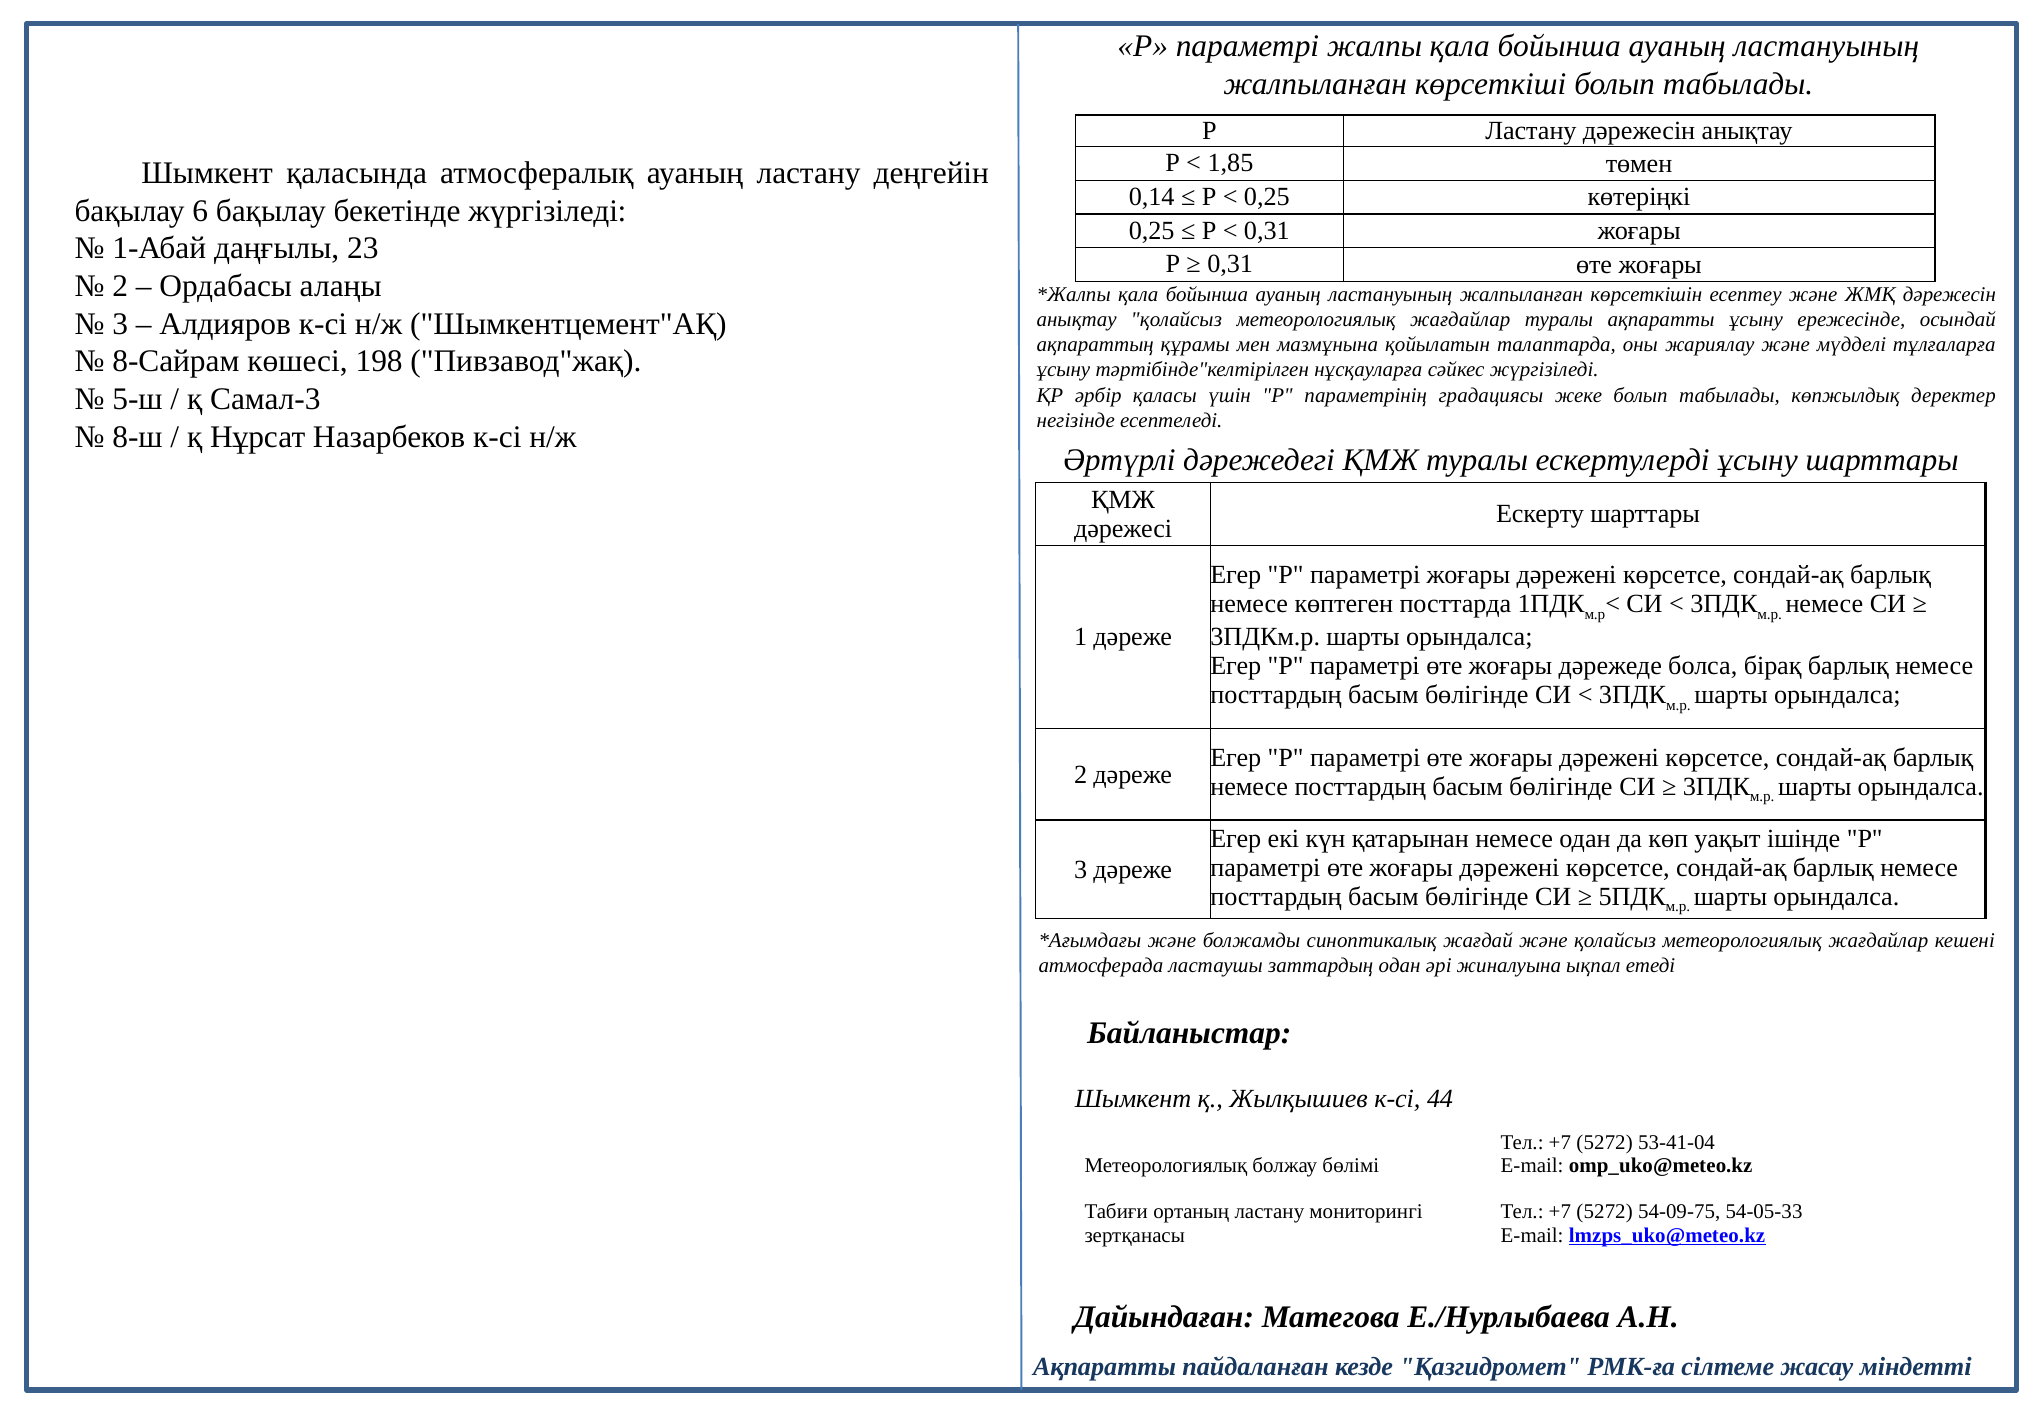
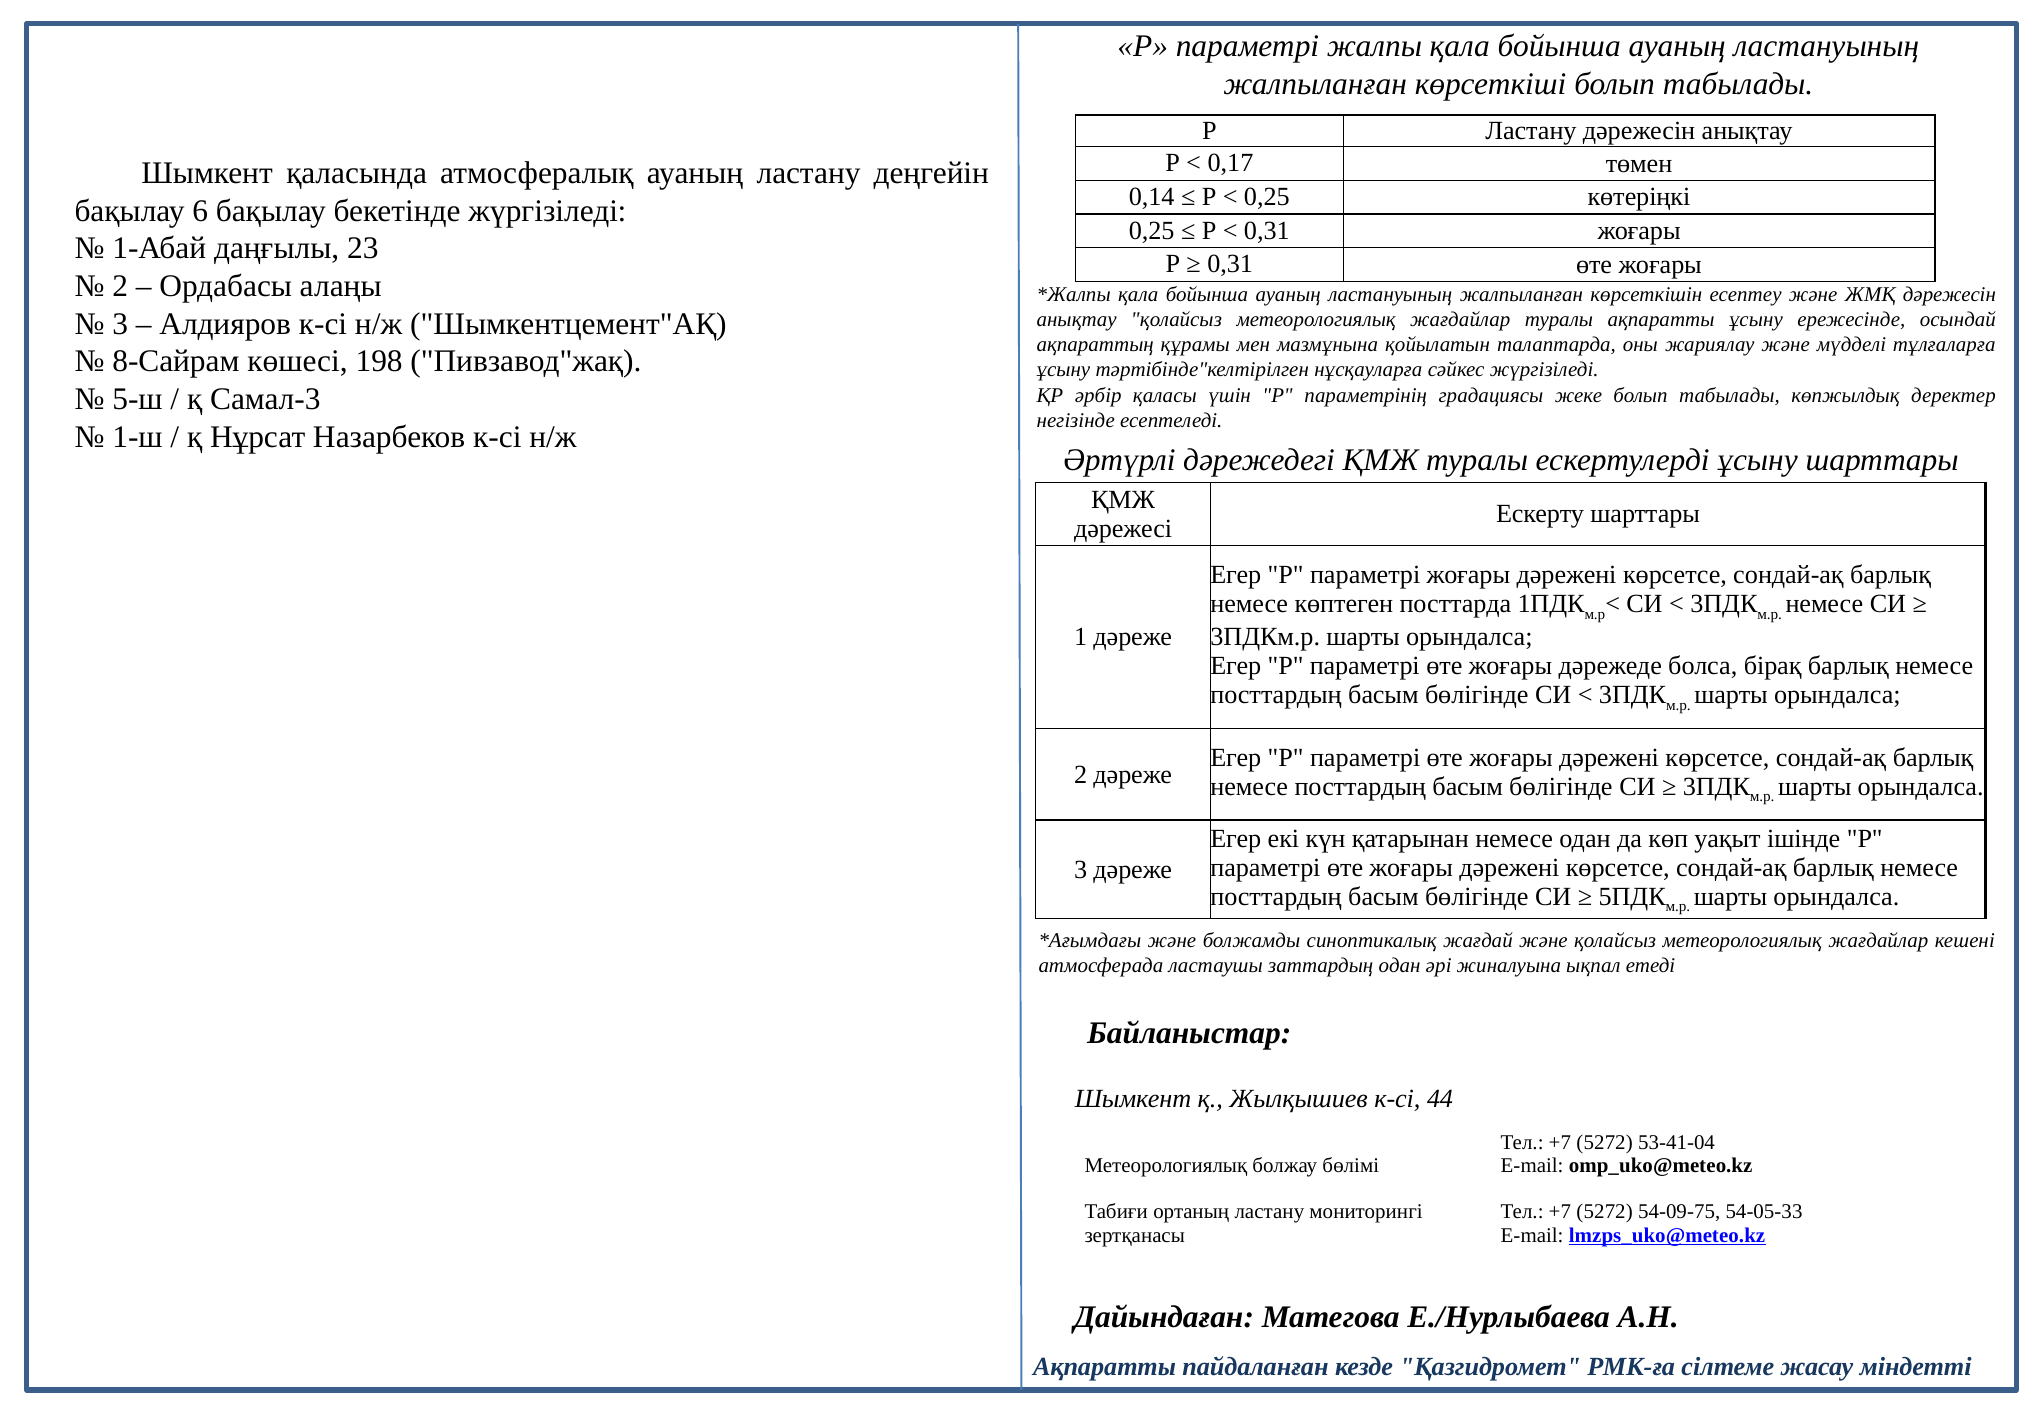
1,85: 1,85 -> 0,17
8-ш: 8-ш -> 1-ш
